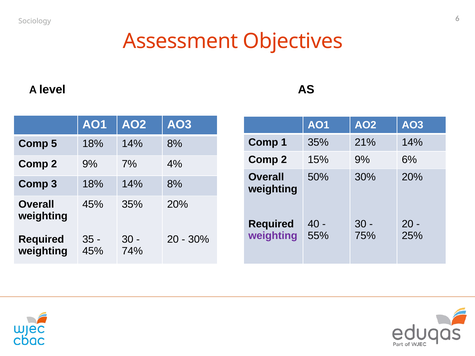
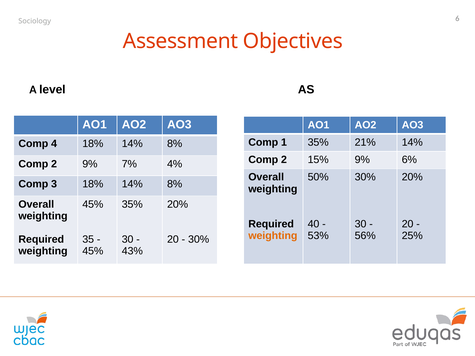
5: 5 -> 4
weighting at (273, 236) colour: purple -> orange
55%: 55% -> 53%
75%: 75% -> 56%
74%: 74% -> 43%
